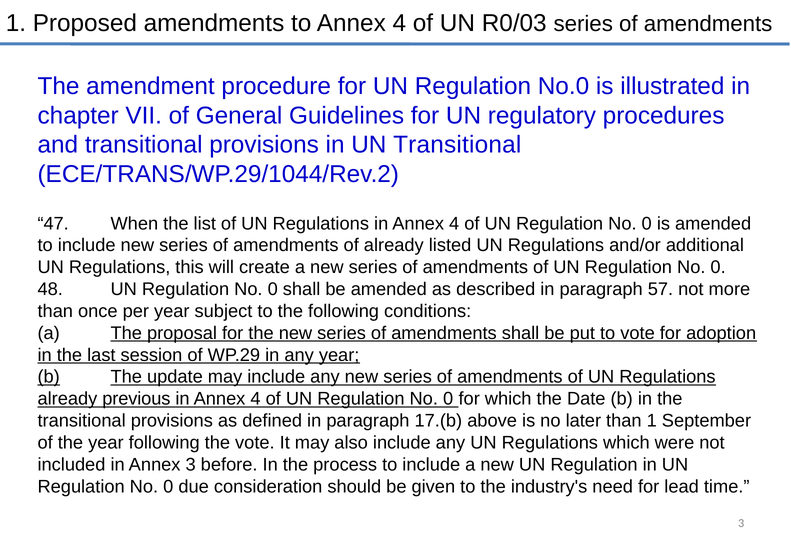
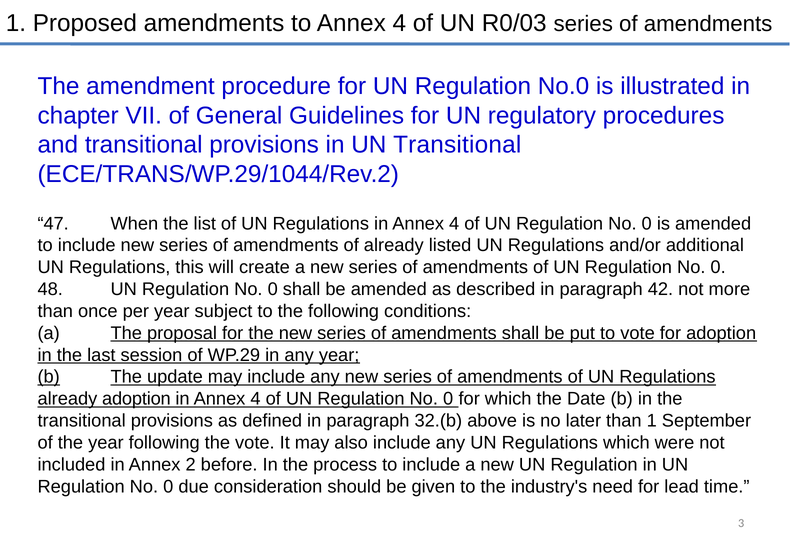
57: 57 -> 42
already previous: previous -> adoption
17.(b: 17.(b -> 32.(b
Annex 3: 3 -> 2
